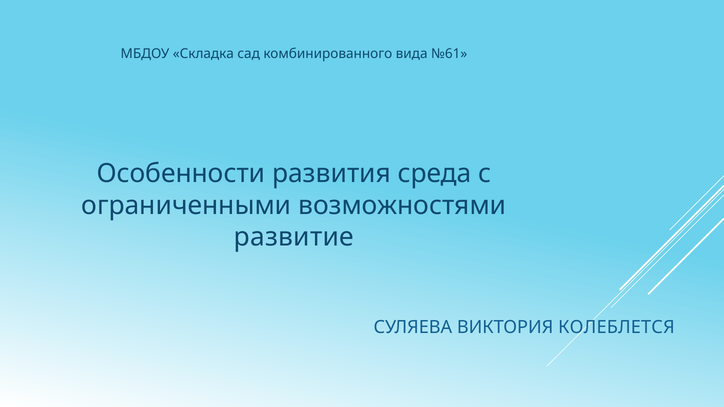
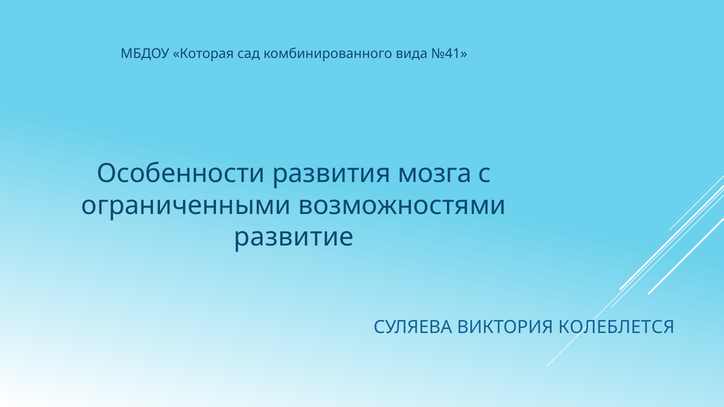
Складка: Складка -> Которая
№61: №61 -> №41
среда: среда -> мозга
